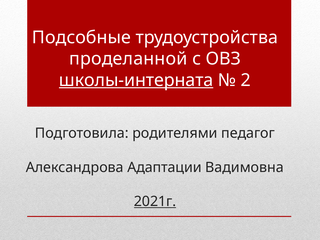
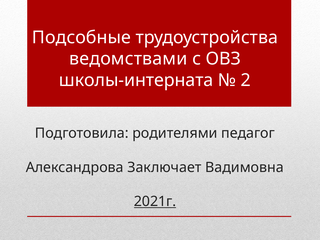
проделанной: проделанной -> ведомствами
школы-интерната underline: present -> none
Адаптации: Адаптации -> Заключает
